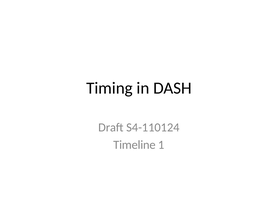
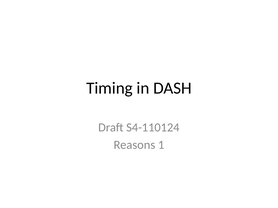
Timeline: Timeline -> Reasons
